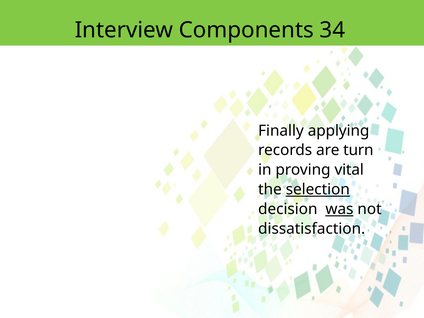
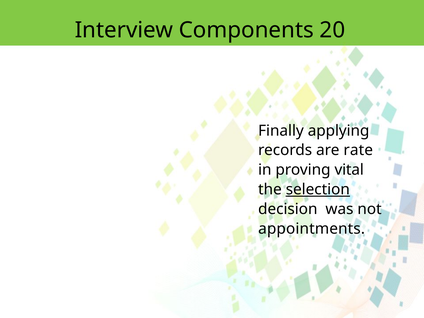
34: 34 -> 20
turn: turn -> rate
was underline: present -> none
dissatisfaction: dissatisfaction -> appointments
